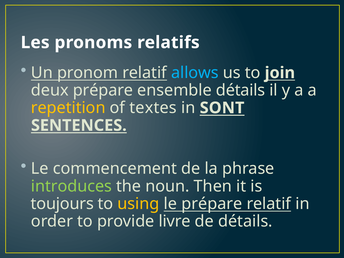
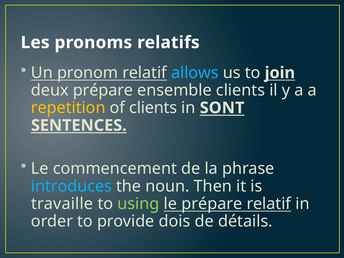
ensemble détails: détails -> clients
of textes: textes -> clients
introduces colour: light green -> light blue
toujours: toujours -> travaille
using colour: yellow -> light green
livre: livre -> dois
